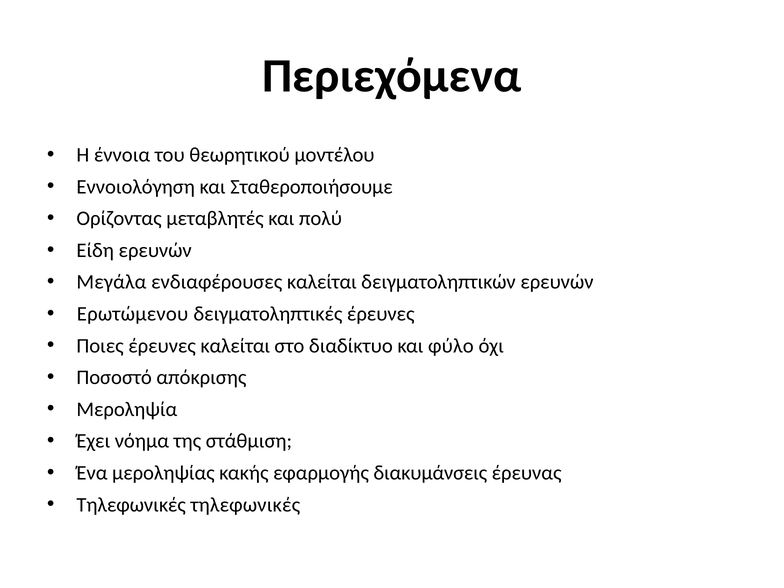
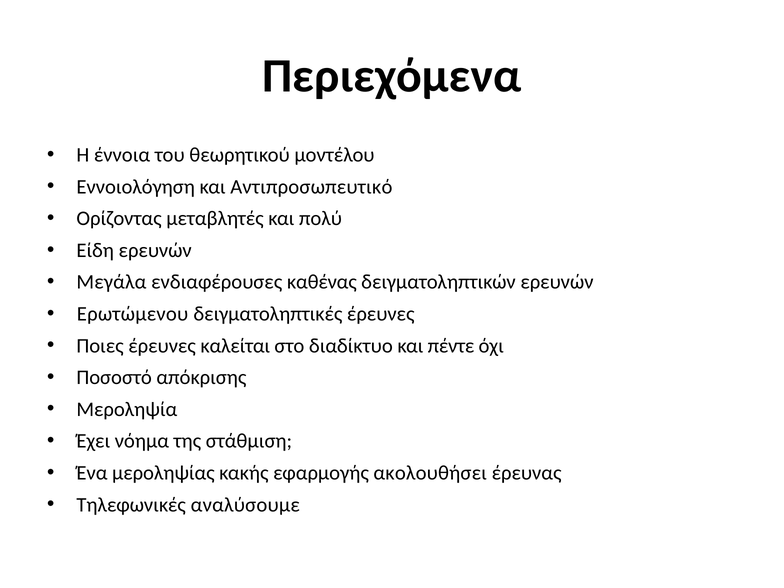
Σταθεροποιήσουμε: Σταθεροποιήσουμε -> Αντιπροσωπευτικό
ενδιαφέρουσες καλείται: καλείται -> καθένας
φύλο: φύλο -> πέντε
διακυμάνσεις: διακυμάνσεις -> ακολουθήσει
Τηλεφωνικές τηλεφωνικές: τηλεφωνικές -> αναλύσουμε
